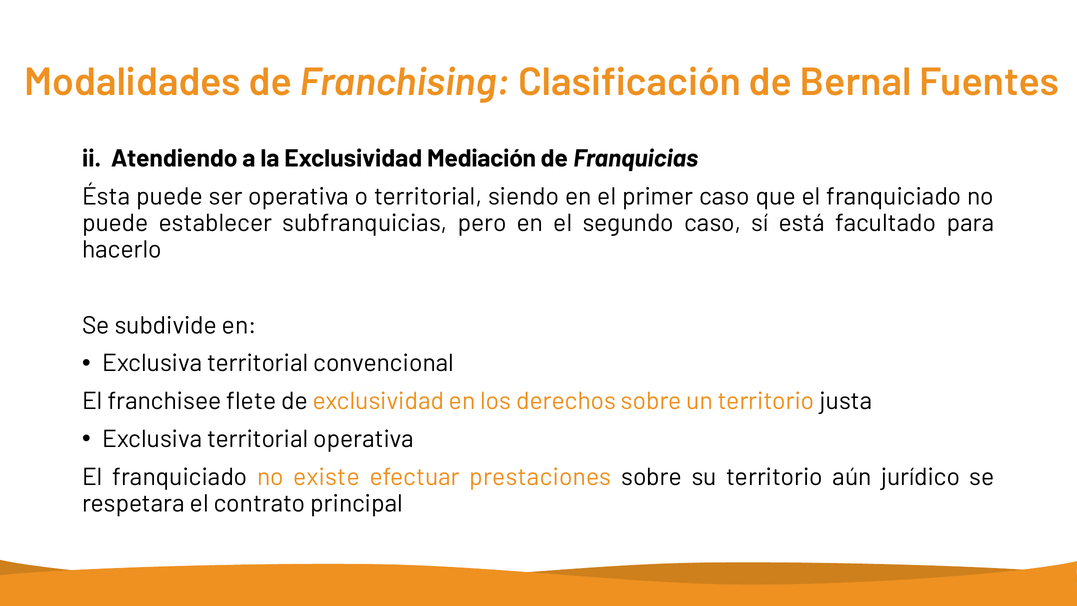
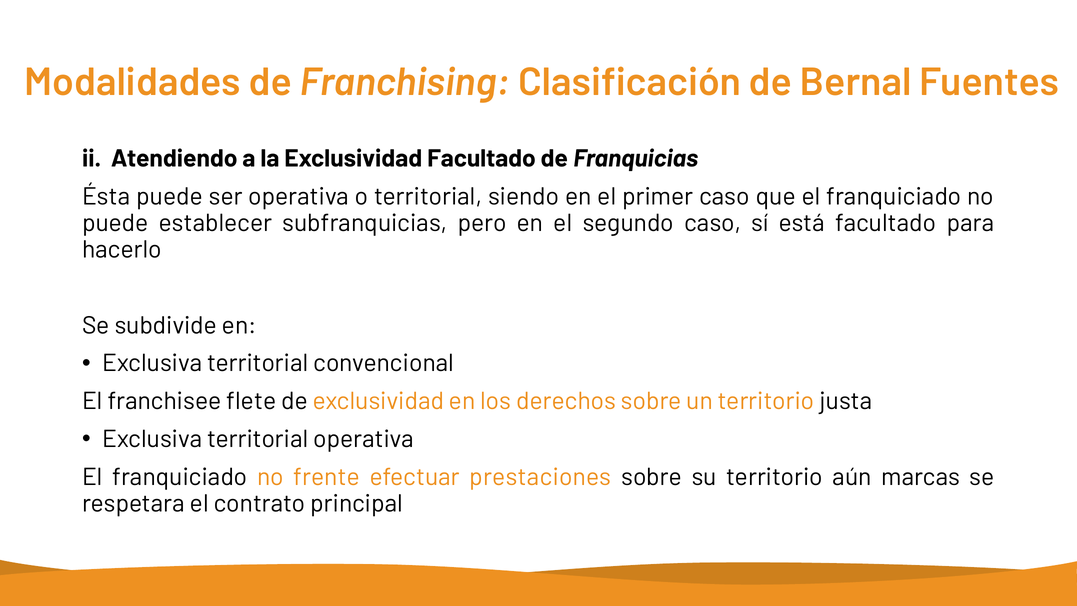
Exclusividad Mediación: Mediación -> Facultado
existe: existe -> frente
jurídico: jurídico -> marcas
